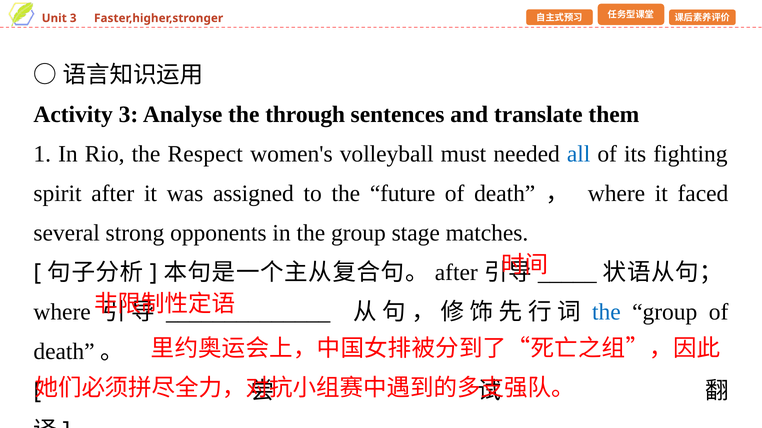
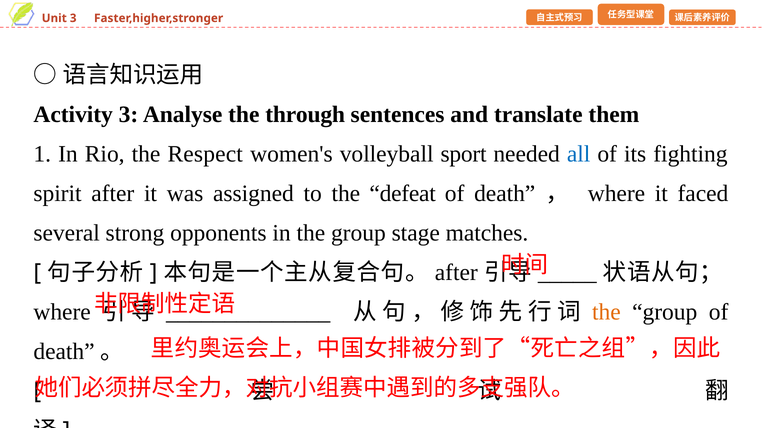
must: must -> sport
future: future -> defeat
the at (606, 312) colour: blue -> orange
